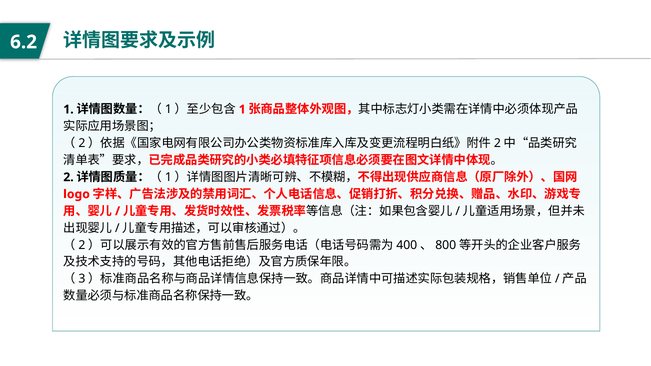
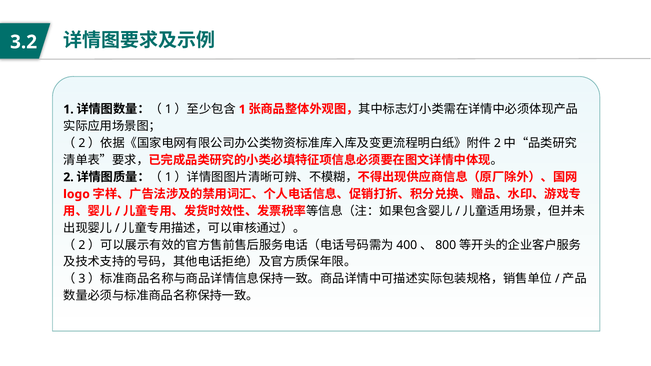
6.2: 6.2 -> 3.2
